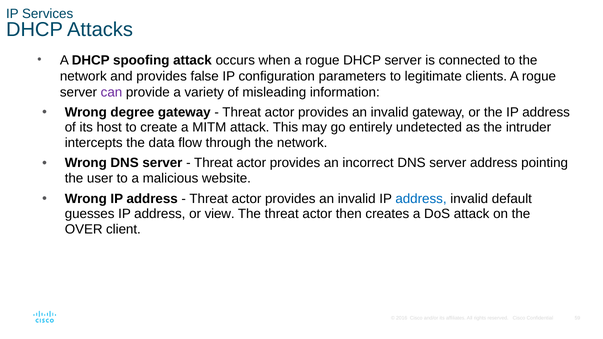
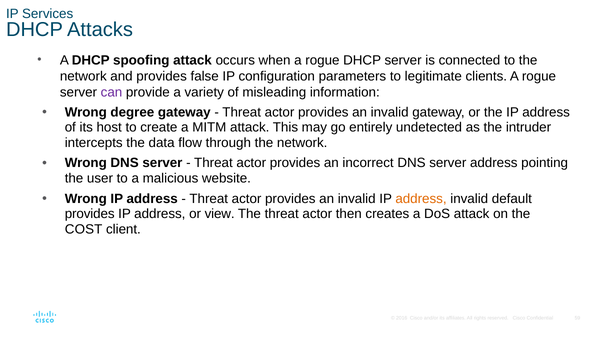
address at (421, 199) colour: blue -> orange
guesses at (90, 214): guesses -> provides
OVER: OVER -> COST
